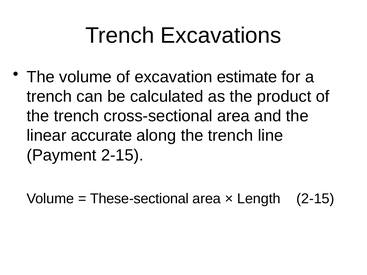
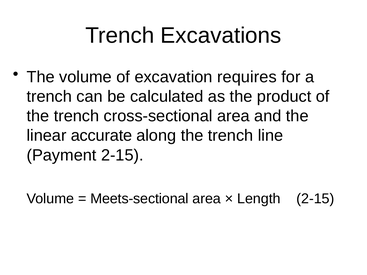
estimate: estimate -> requires
These-sectional: These-sectional -> Meets-sectional
